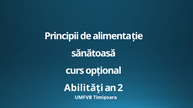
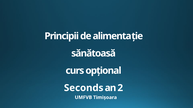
Abilități: Abilități -> Seconds
